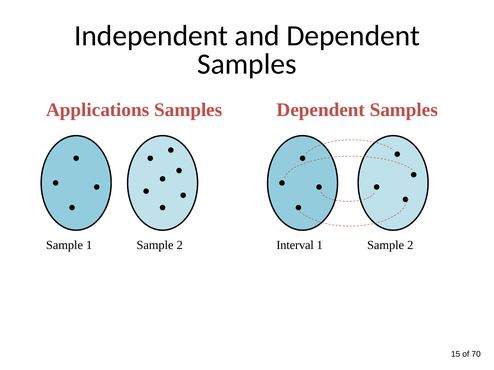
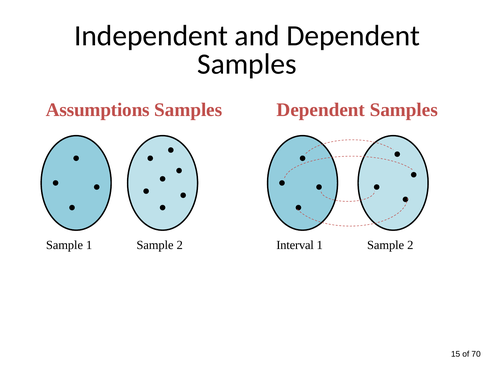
Applications: Applications -> Assumptions
